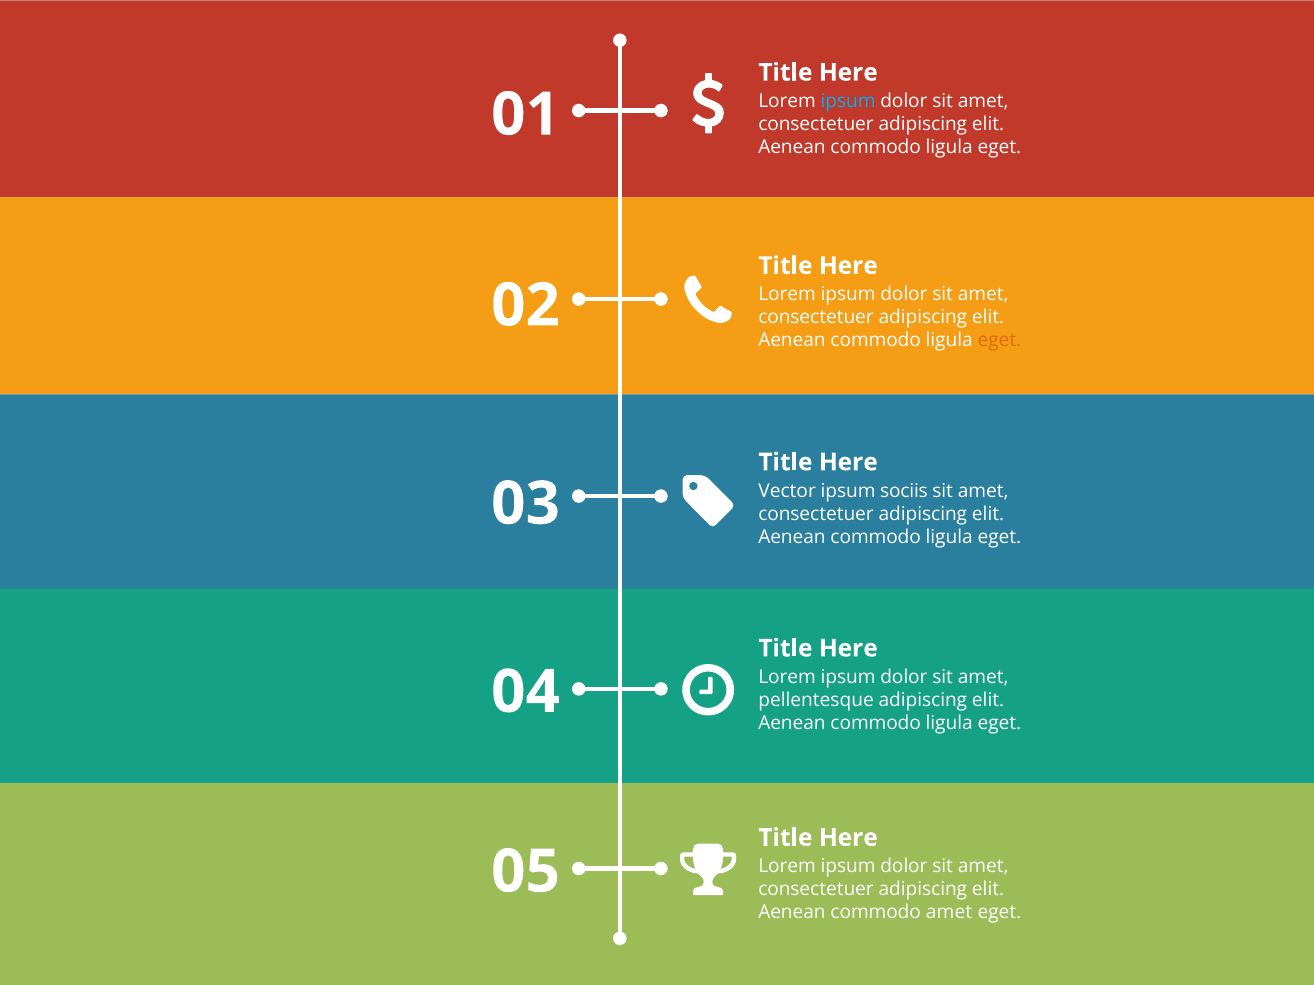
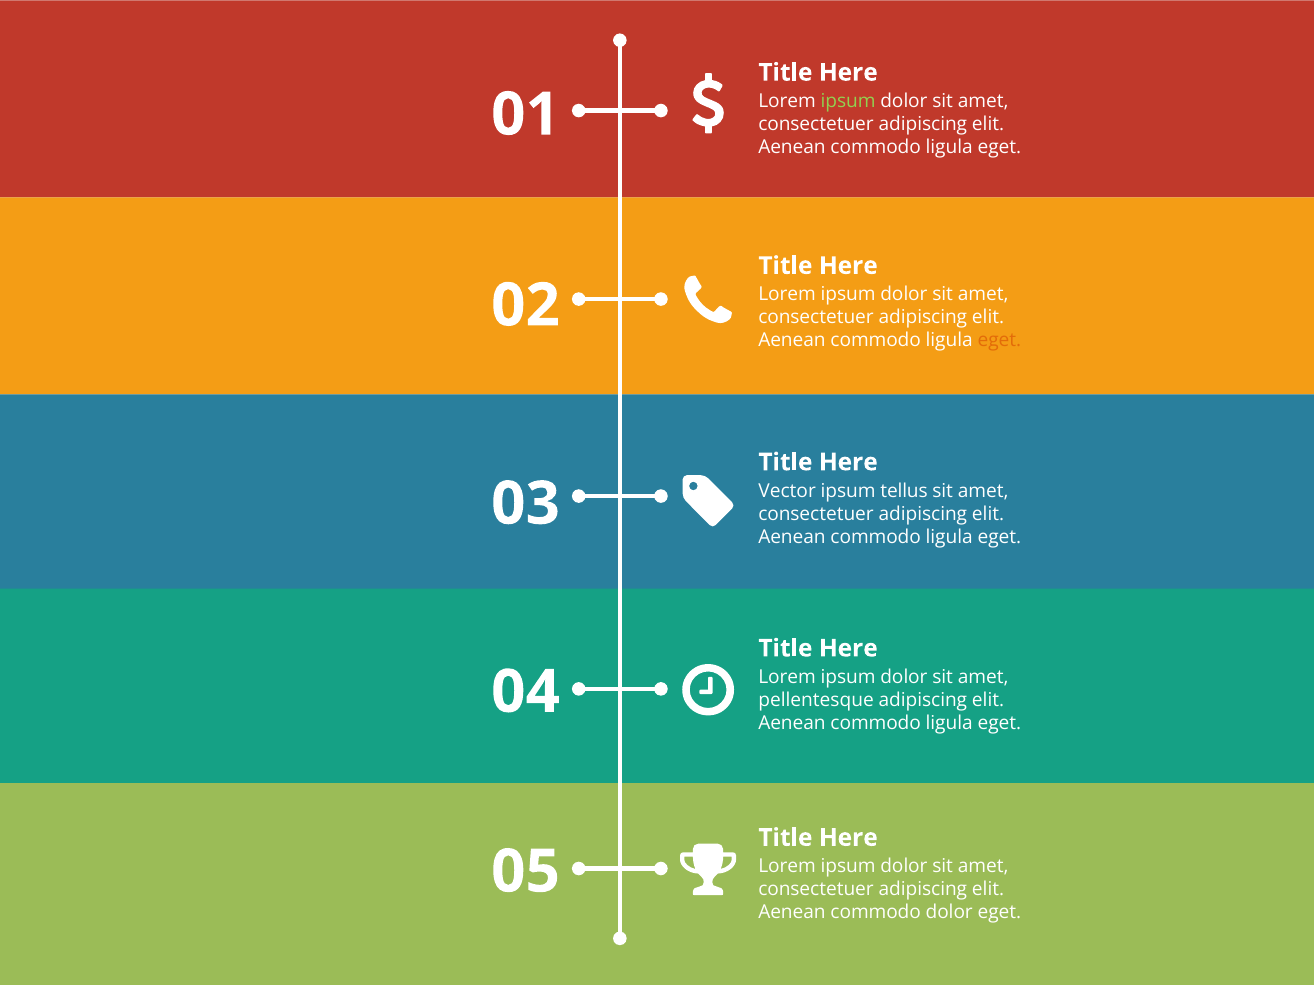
ipsum at (848, 101) colour: light blue -> light green
sociis: sociis -> tellus
commodo amet: amet -> dolor
